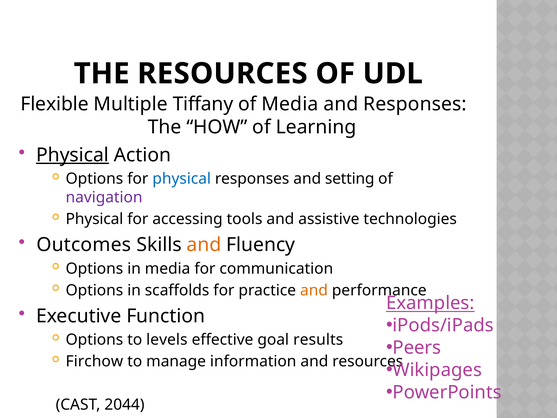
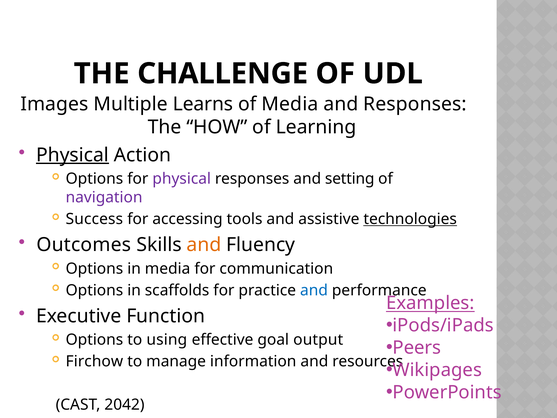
THE RESOURCES: RESOURCES -> CHALLENGE
Flexible: Flexible -> Images
Tiffany: Tiffany -> Learns
physical at (182, 179) colour: blue -> purple
Physical at (94, 219): Physical -> Success
technologies underline: none -> present
and at (314, 290) colour: orange -> blue
levels: levels -> using
results: results -> output
2044: 2044 -> 2042
